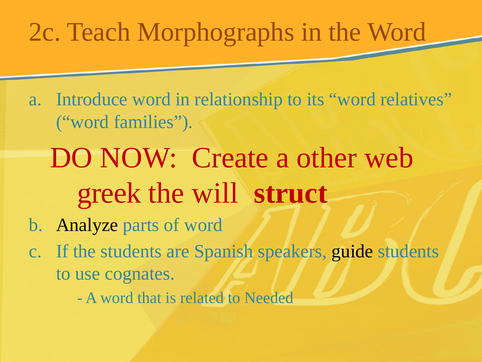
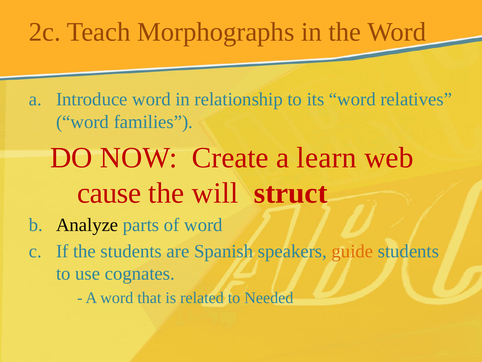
other: other -> learn
greek: greek -> cause
guide colour: black -> orange
